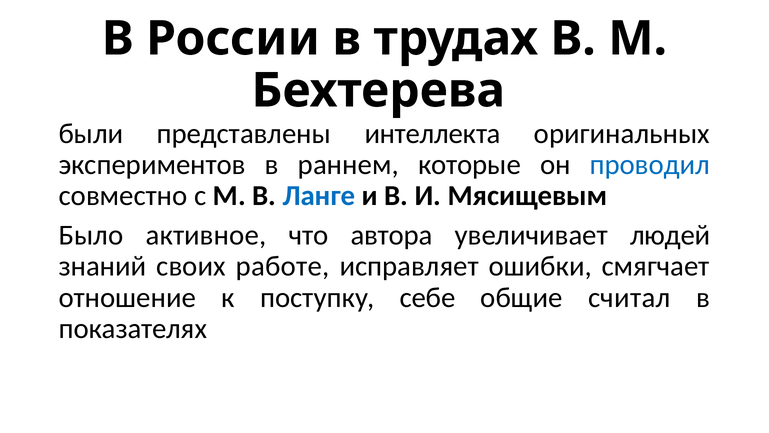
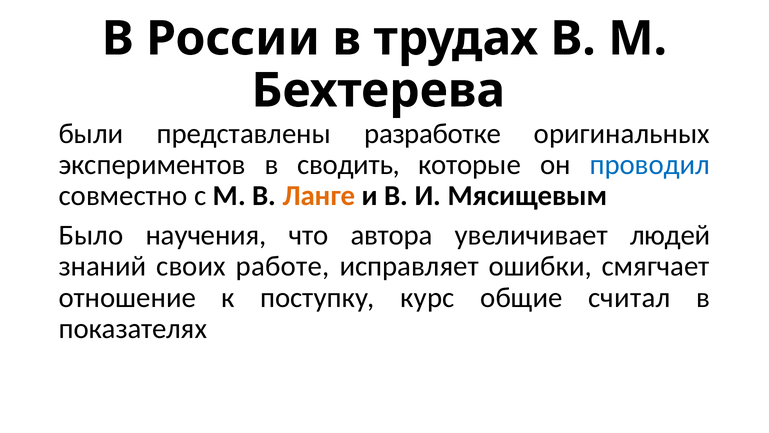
интеллекта: интеллекта -> разработке
раннем: раннем -> сводить
Ланге colour: blue -> orange
активное: активное -> научения
себе: себе -> курс
